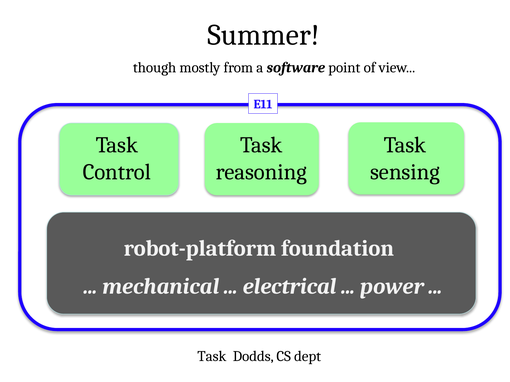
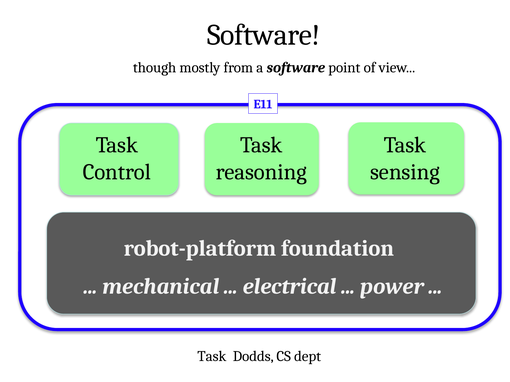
Summer at (263, 35): Summer -> Software
